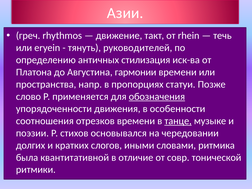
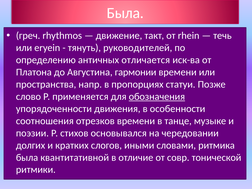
Азии at (125, 13): Азии -> Была
стилизация: стилизация -> отличается
танце underline: present -> none
